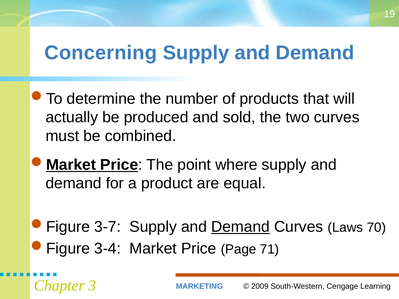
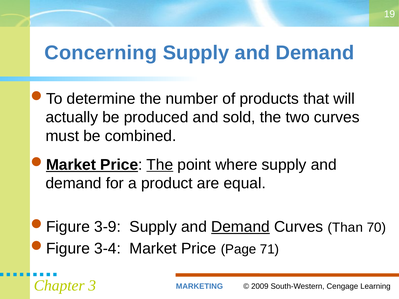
The at (160, 165) underline: none -> present
3-7: 3-7 -> 3-9
Laws: Laws -> Than
